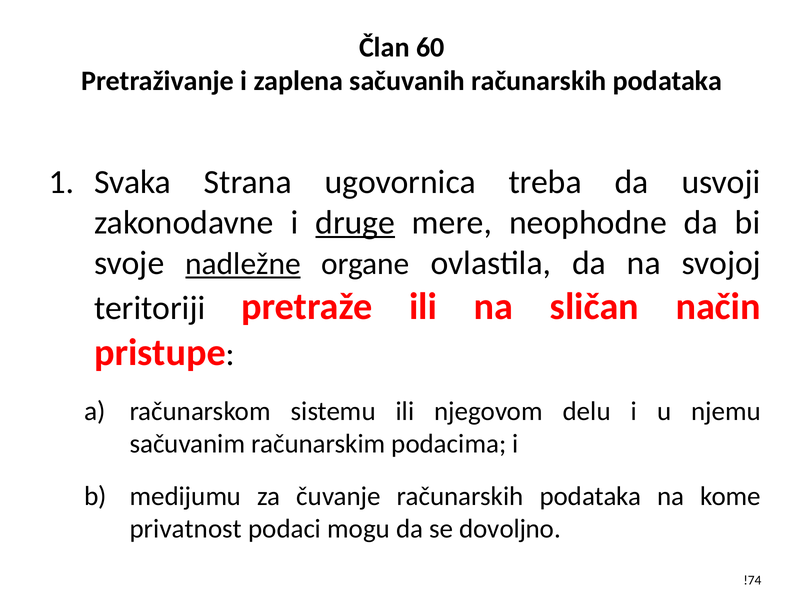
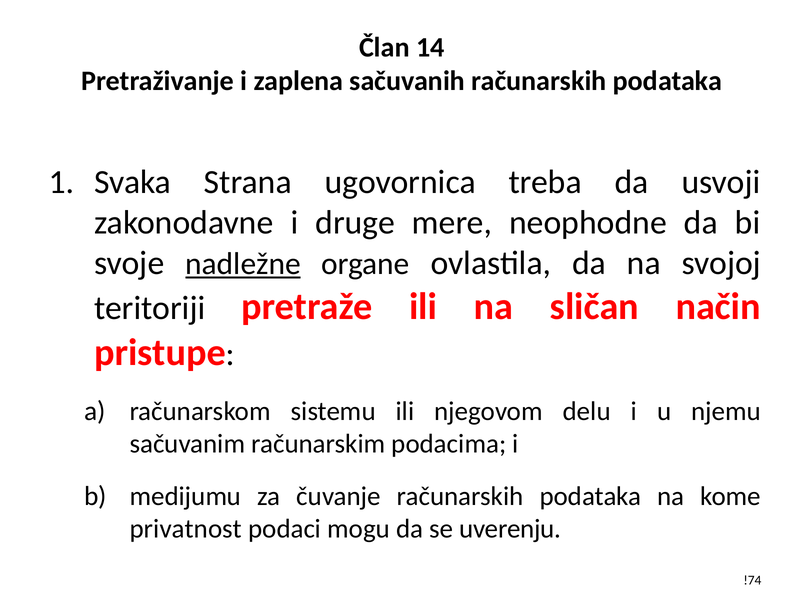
60: 60 -> 14
druge underline: present -> none
dovoljno: dovoljno -> uverenju
